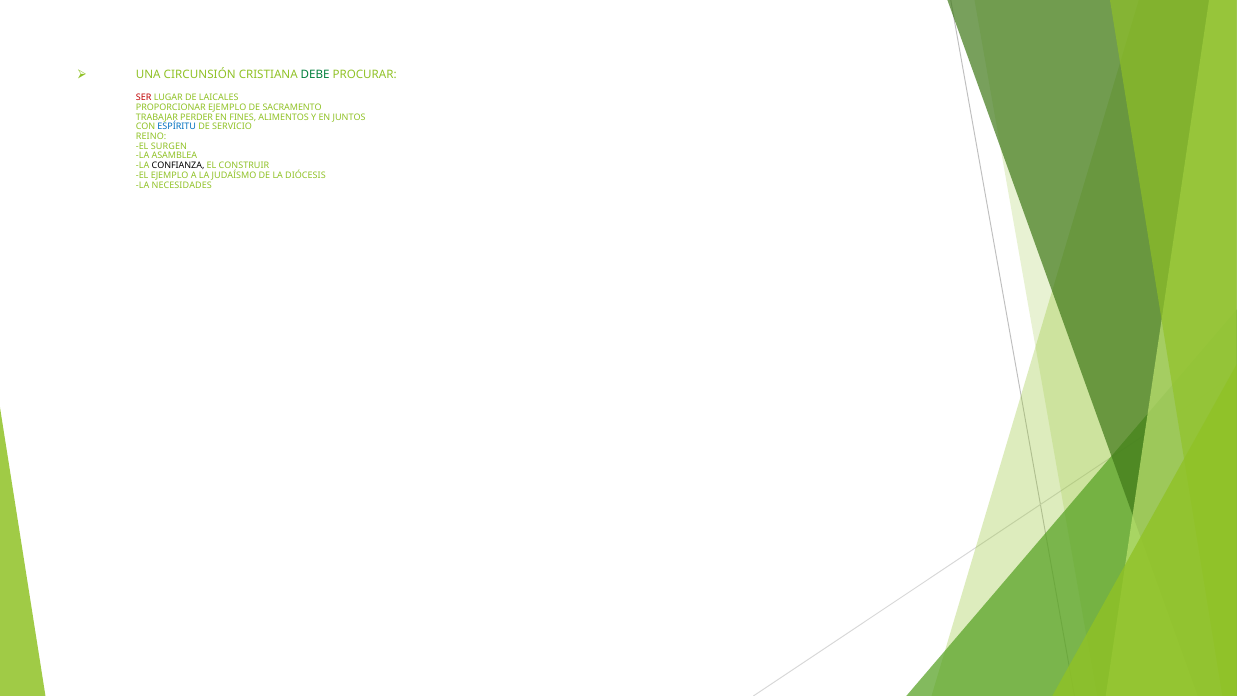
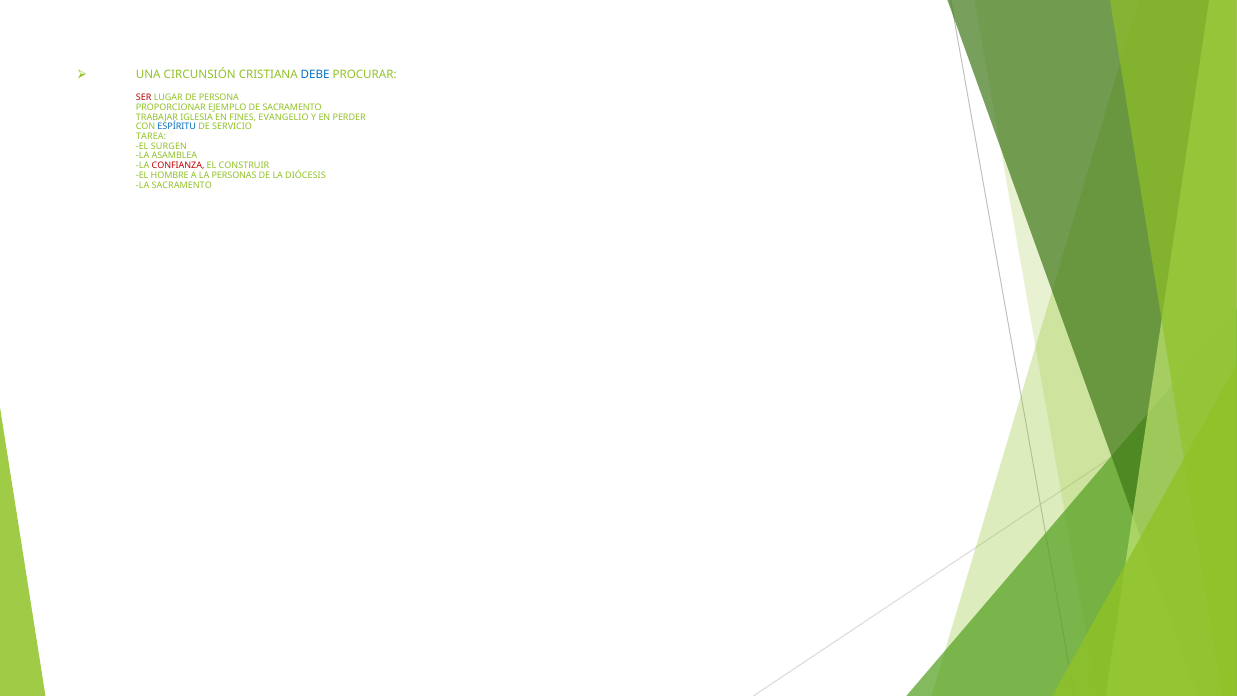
DEBE colour: green -> blue
LAICALES: LAICALES -> PERSONA
PERDER: PERDER -> IGLESIA
ALIMENTOS: ALIMENTOS -> EVANGELIO
JUNTOS: JUNTOS -> PERDER
REINO: REINO -> TAREA
CONFIANZA colour: black -> red
EL EJEMPLO: EJEMPLO -> HOMBRE
JUDAÍSMO: JUDAÍSMO -> PERSONAS
LA NECESIDADES: NECESIDADES -> SACRAMENTO
